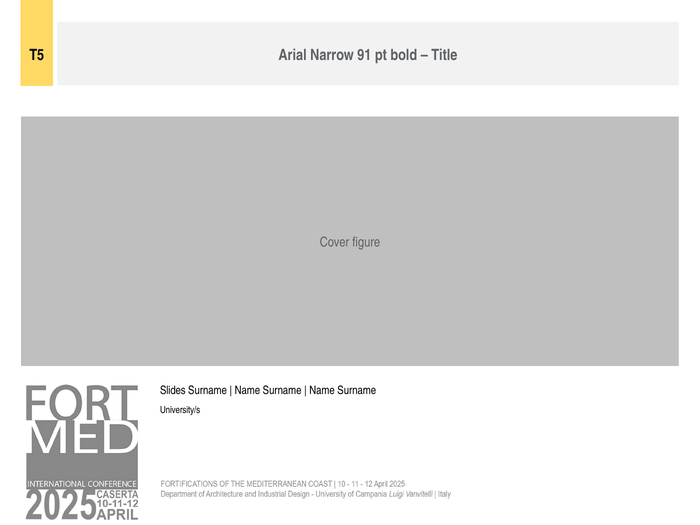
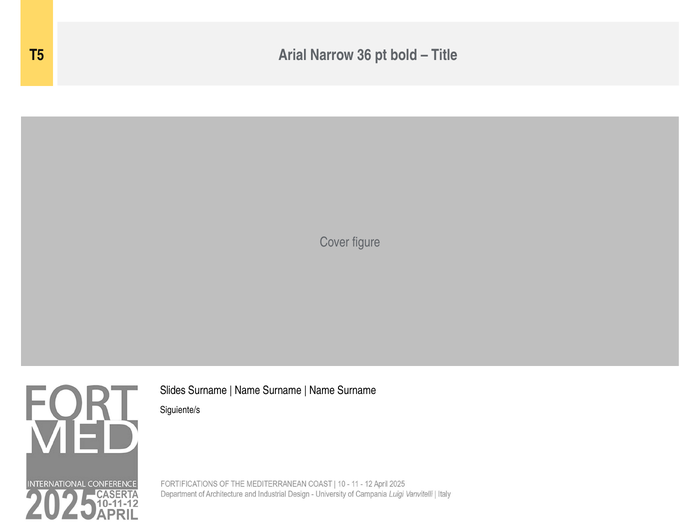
91: 91 -> 36
University/s: University/s -> Siguiente/s
